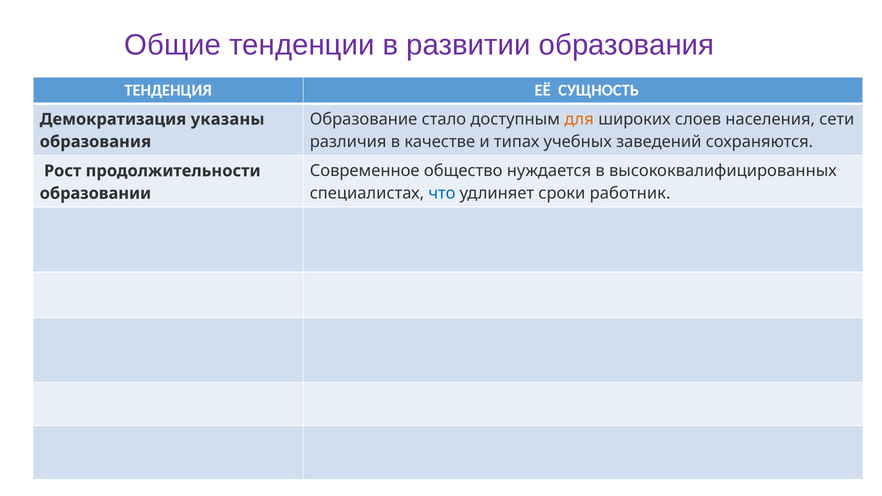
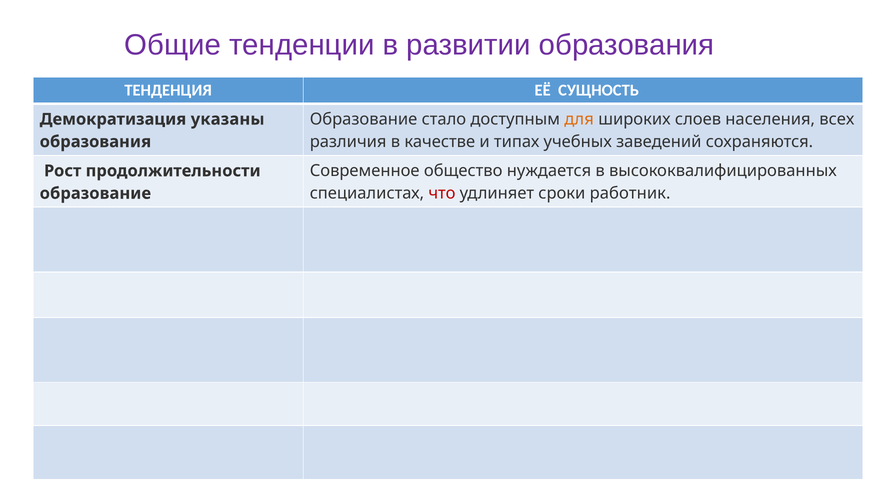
сети: сети -> всех
что colour: blue -> red
образовании at (95, 193): образовании -> образование
